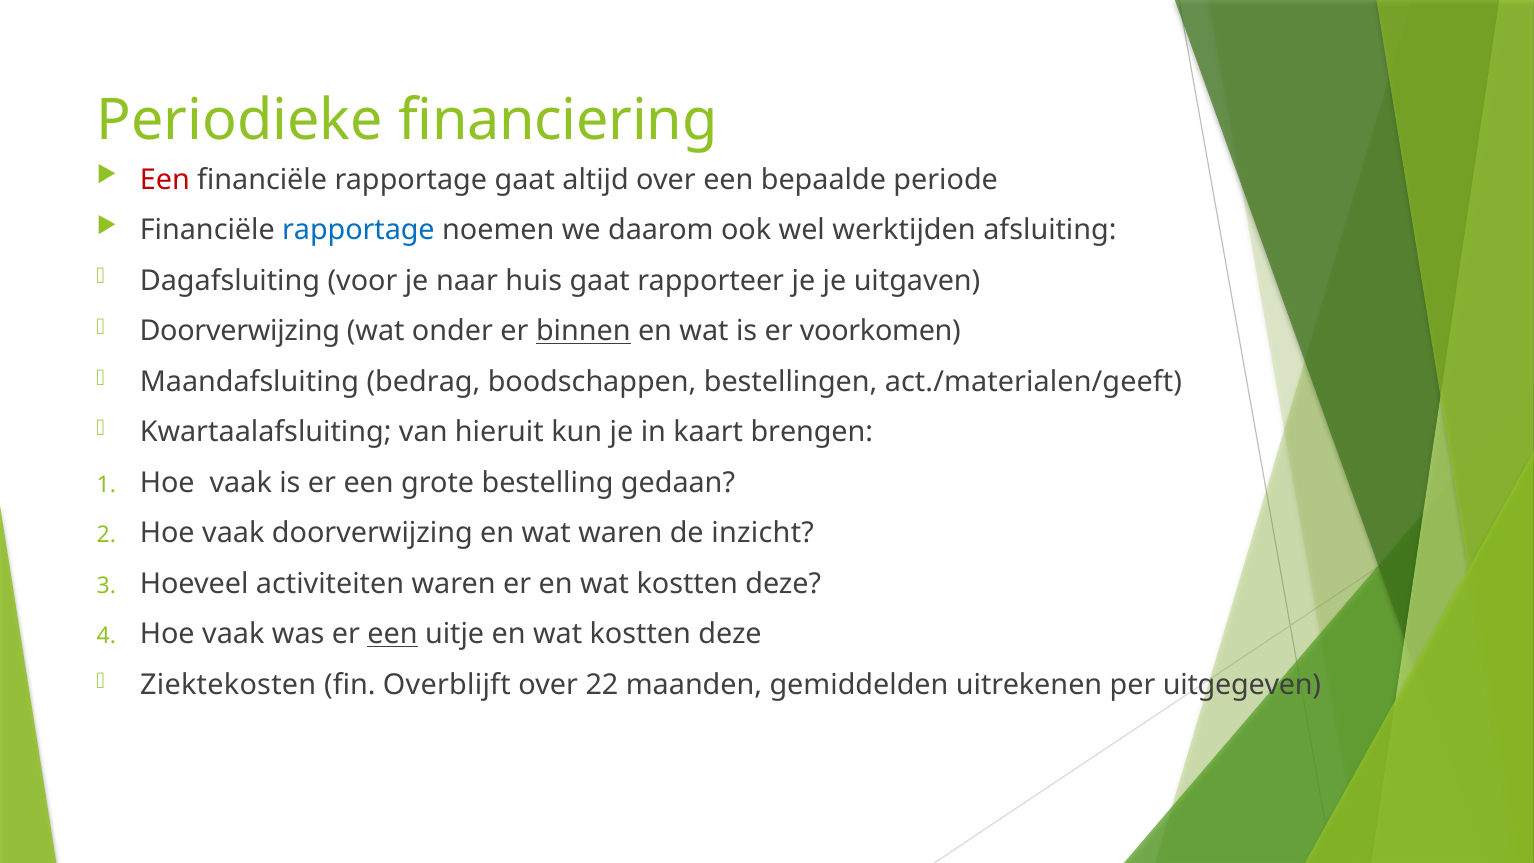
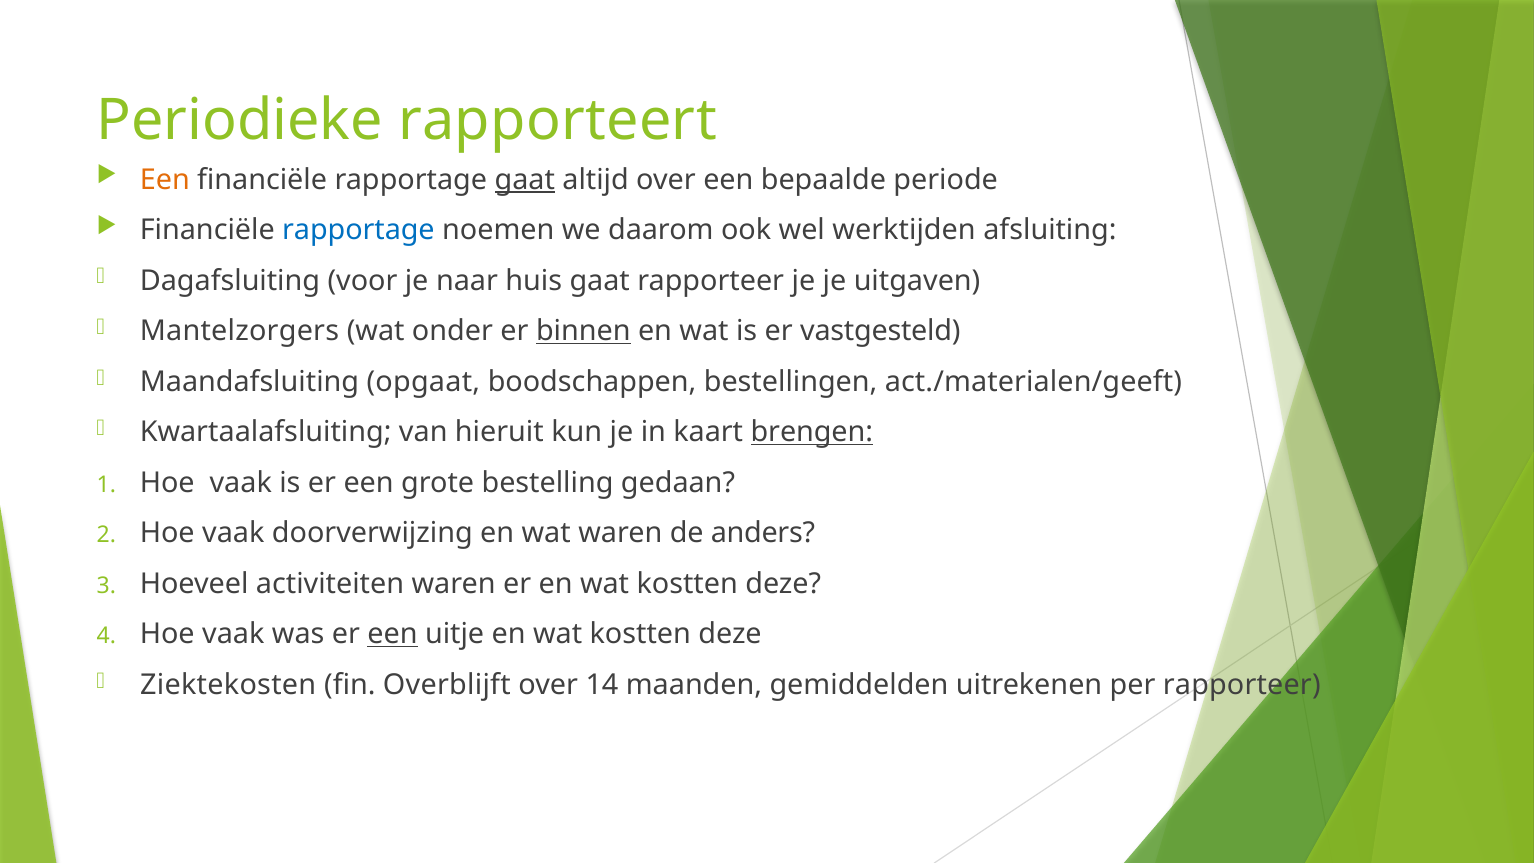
financiering: financiering -> rapporteert
Een at (165, 180) colour: red -> orange
gaat at (525, 180) underline: none -> present
Doorverwijzing at (240, 331): Doorverwijzing -> Mantelzorgers
voorkomen: voorkomen -> vastgesteld
bedrag: bedrag -> opgaat
brengen underline: none -> present
inzicht: inzicht -> anders
22: 22 -> 14
per uitgegeven: uitgegeven -> rapporteer
